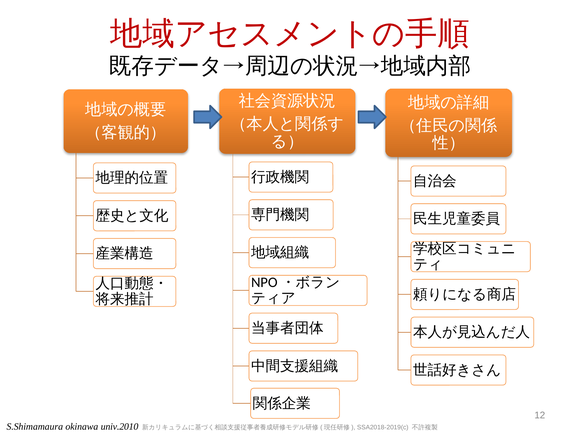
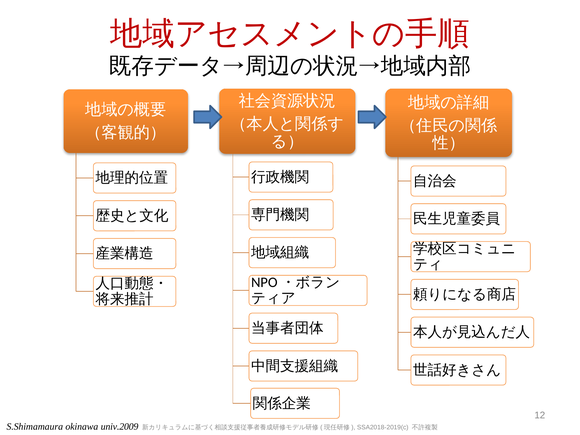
univ.2010: univ.2010 -> univ.2009
